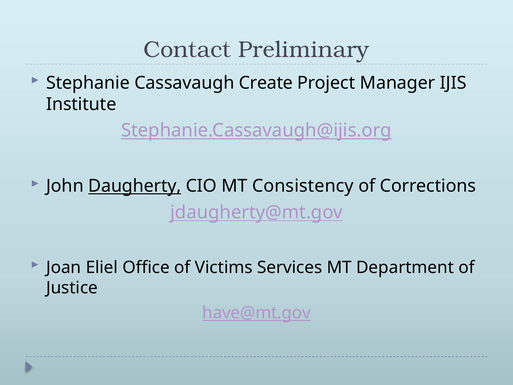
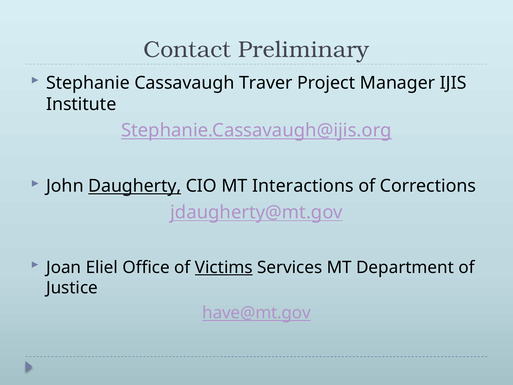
Create: Create -> Traver
Consistency: Consistency -> Interactions
Victims underline: none -> present
